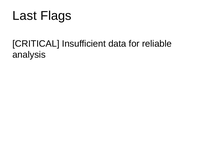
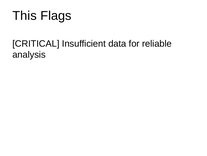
Last: Last -> This
